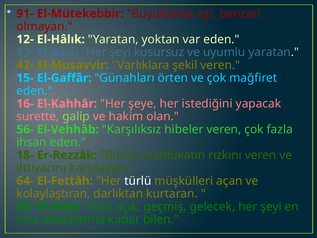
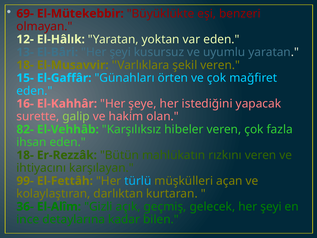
91-: 91- -> 69-
42- at (25, 65): 42- -> 18-
56-: 56- -> 82-
64-: 64- -> 99-
türlü colour: white -> light blue
50-: 50- -> 36-
